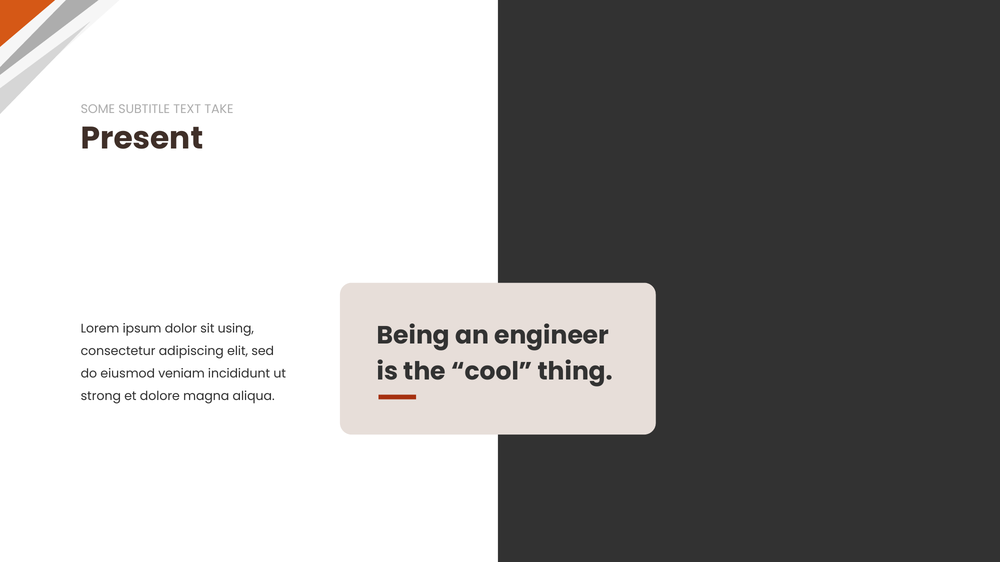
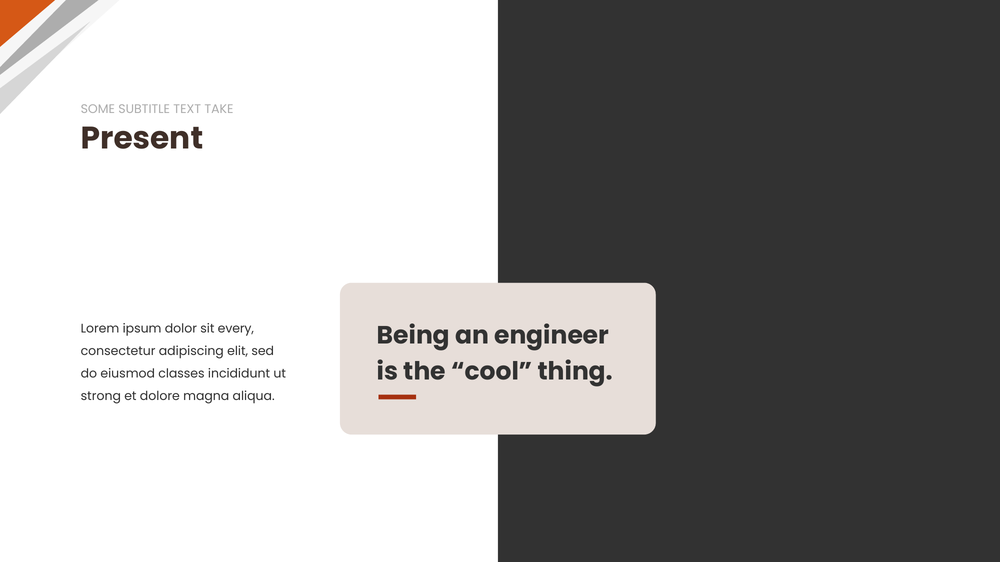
using: using -> every
veniam: veniam -> classes
